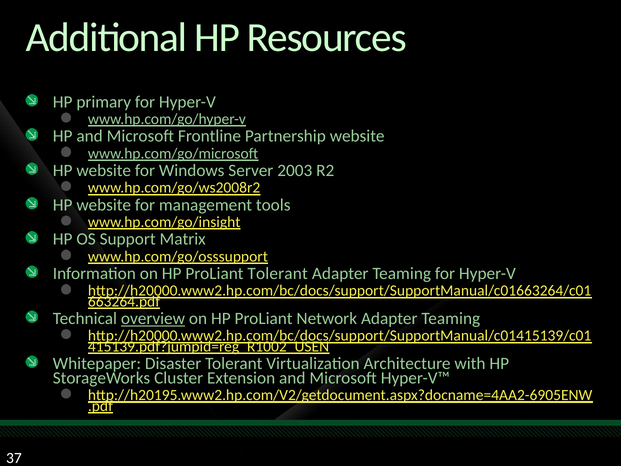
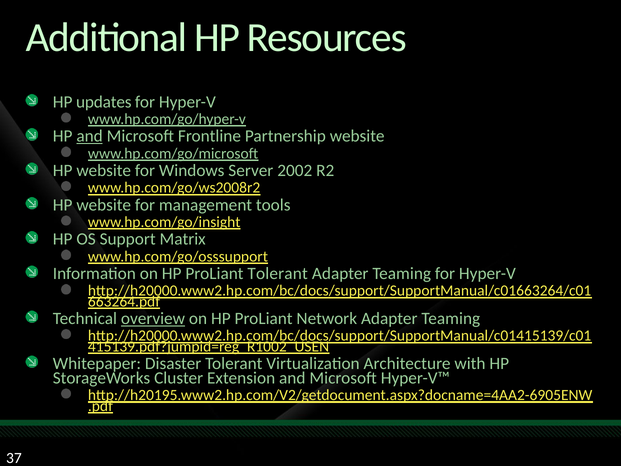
primary: primary -> updates
and at (90, 136) underline: none -> present
2003: 2003 -> 2002
